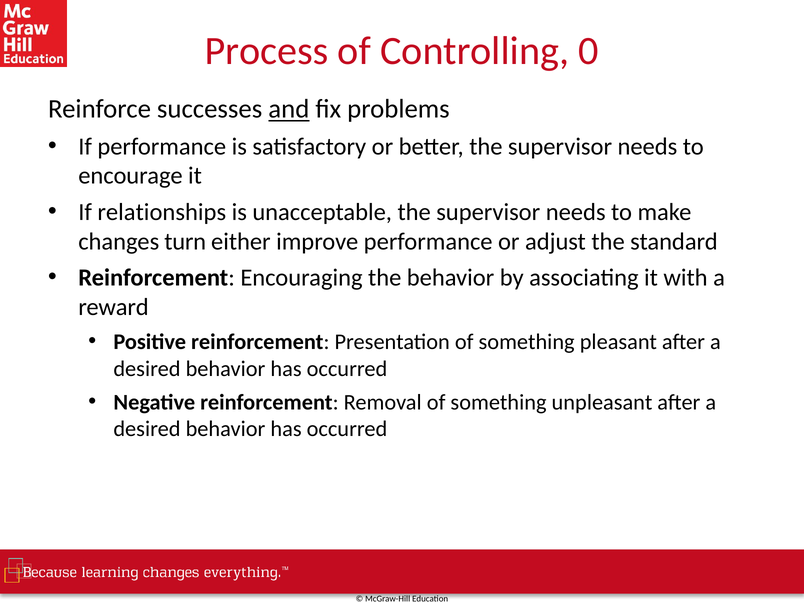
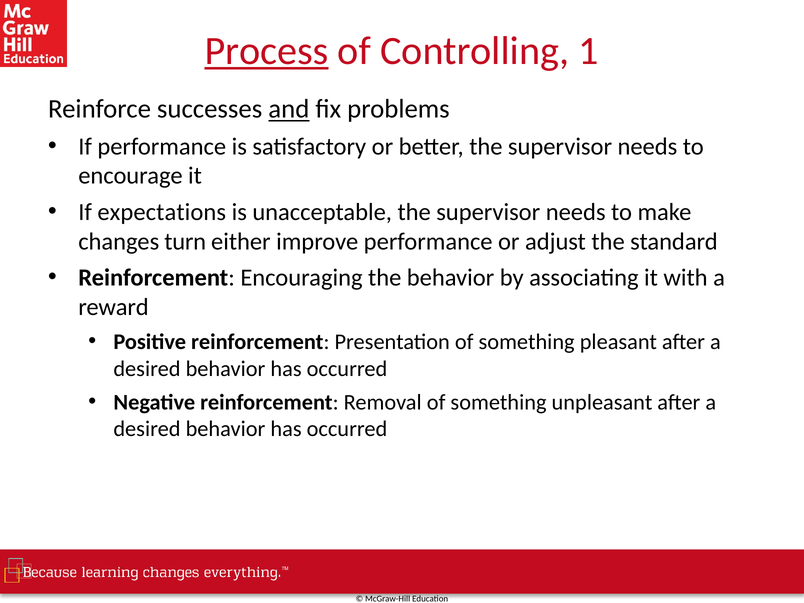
Process underline: none -> present
0: 0 -> 1
relationships: relationships -> expectations
